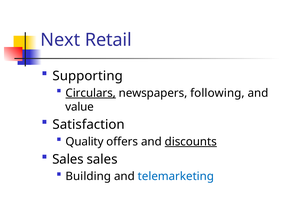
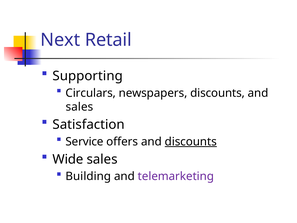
Circulars underline: present -> none
newspapers following: following -> discounts
value at (80, 107): value -> sales
Quality: Quality -> Service
Sales at (68, 159): Sales -> Wide
telemarketing colour: blue -> purple
